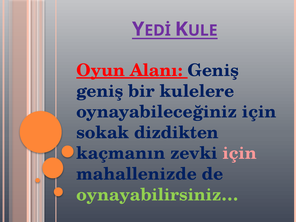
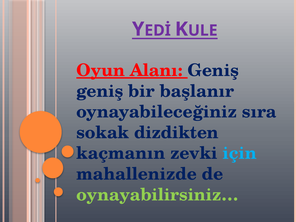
kulelere: kulelere -> başlanır
oynayabileceğiniz için: için -> sıra
için at (240, 153) colour: pink -> light blue
